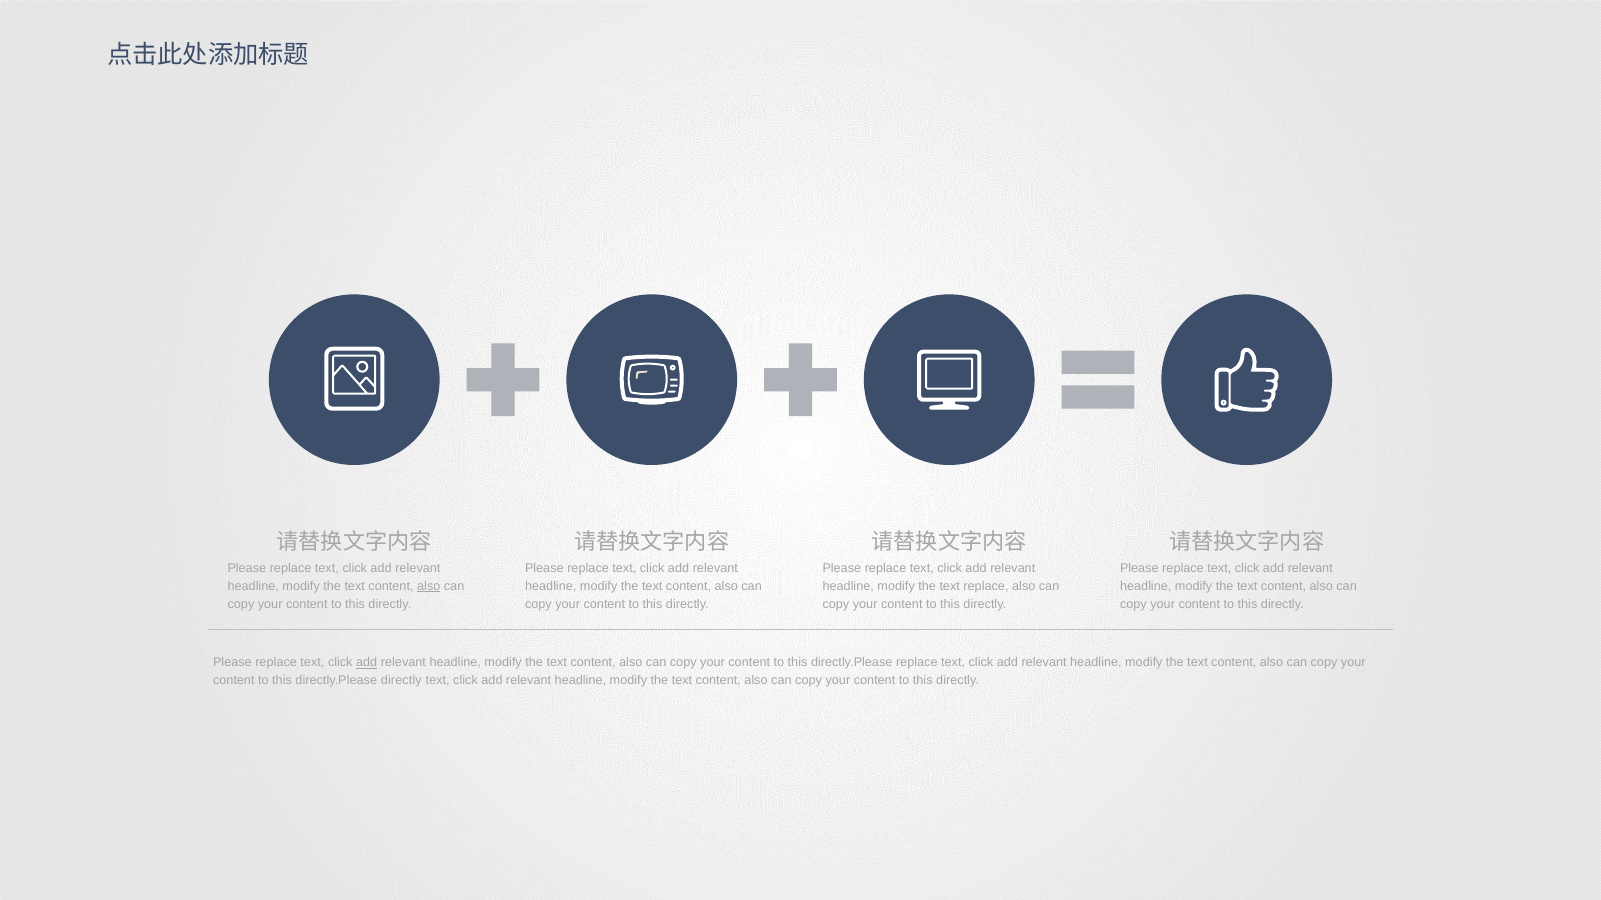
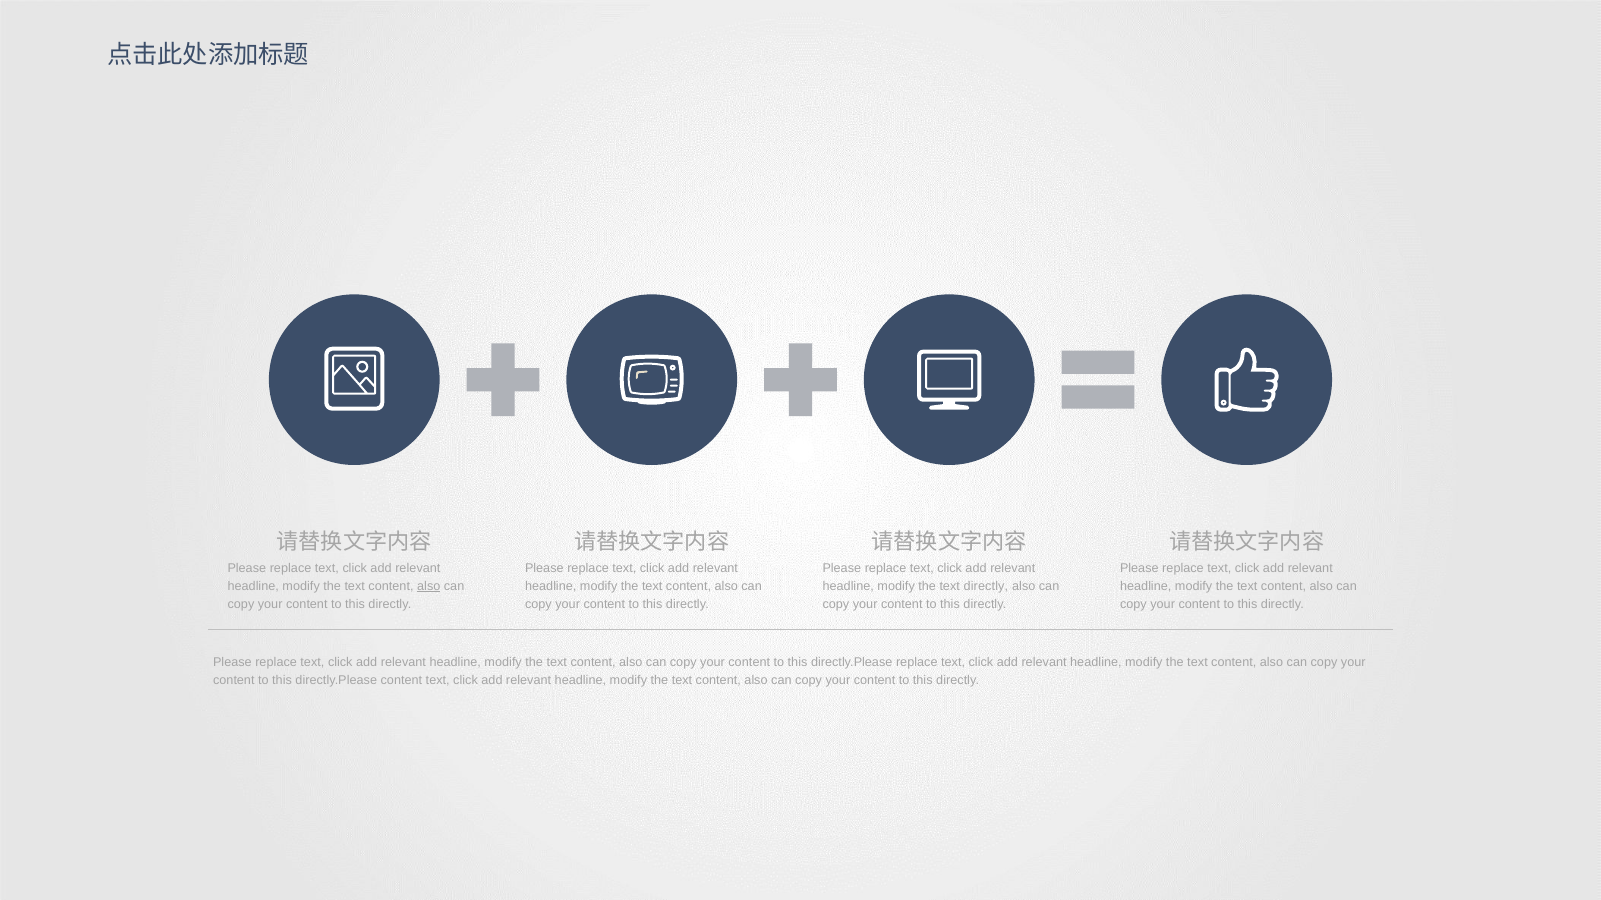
text replace: replace -> directly
add at (367, 663) underline: present -> none
directly.Please directly: directly -> content
